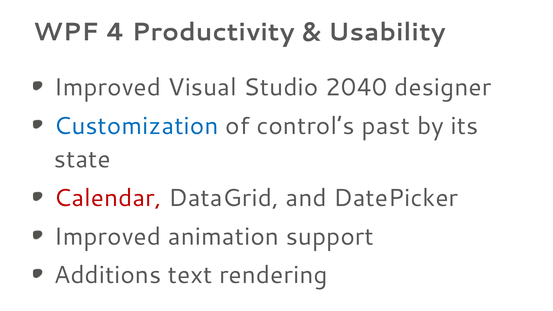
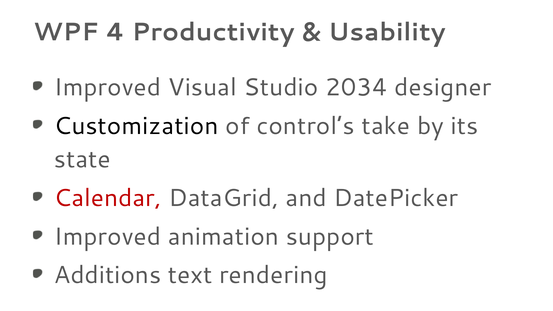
2040: 2040 -> 2034
Customization colour: blue -> black
past: past -> take
